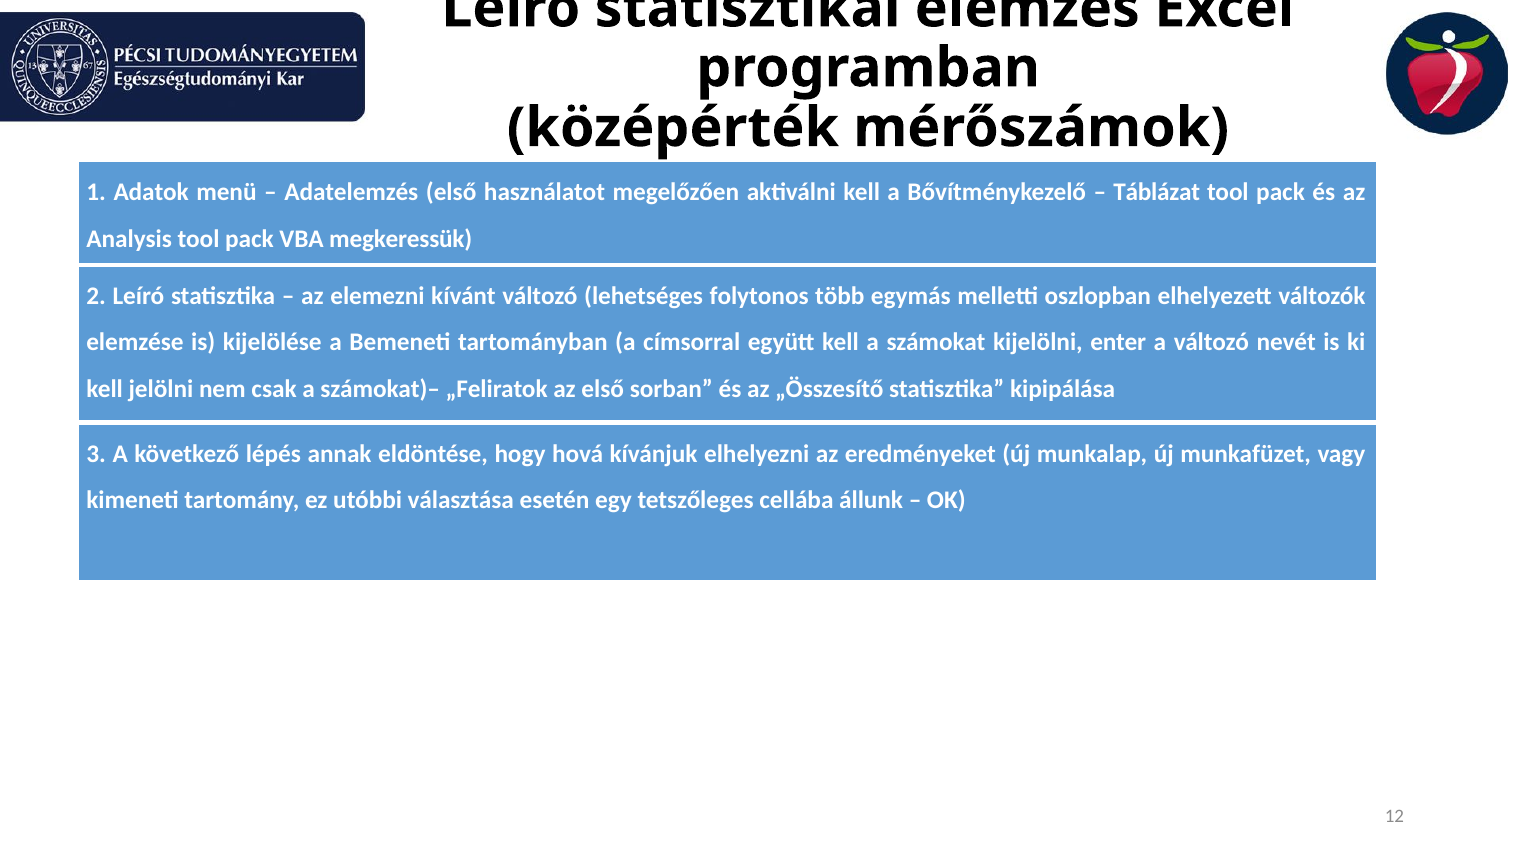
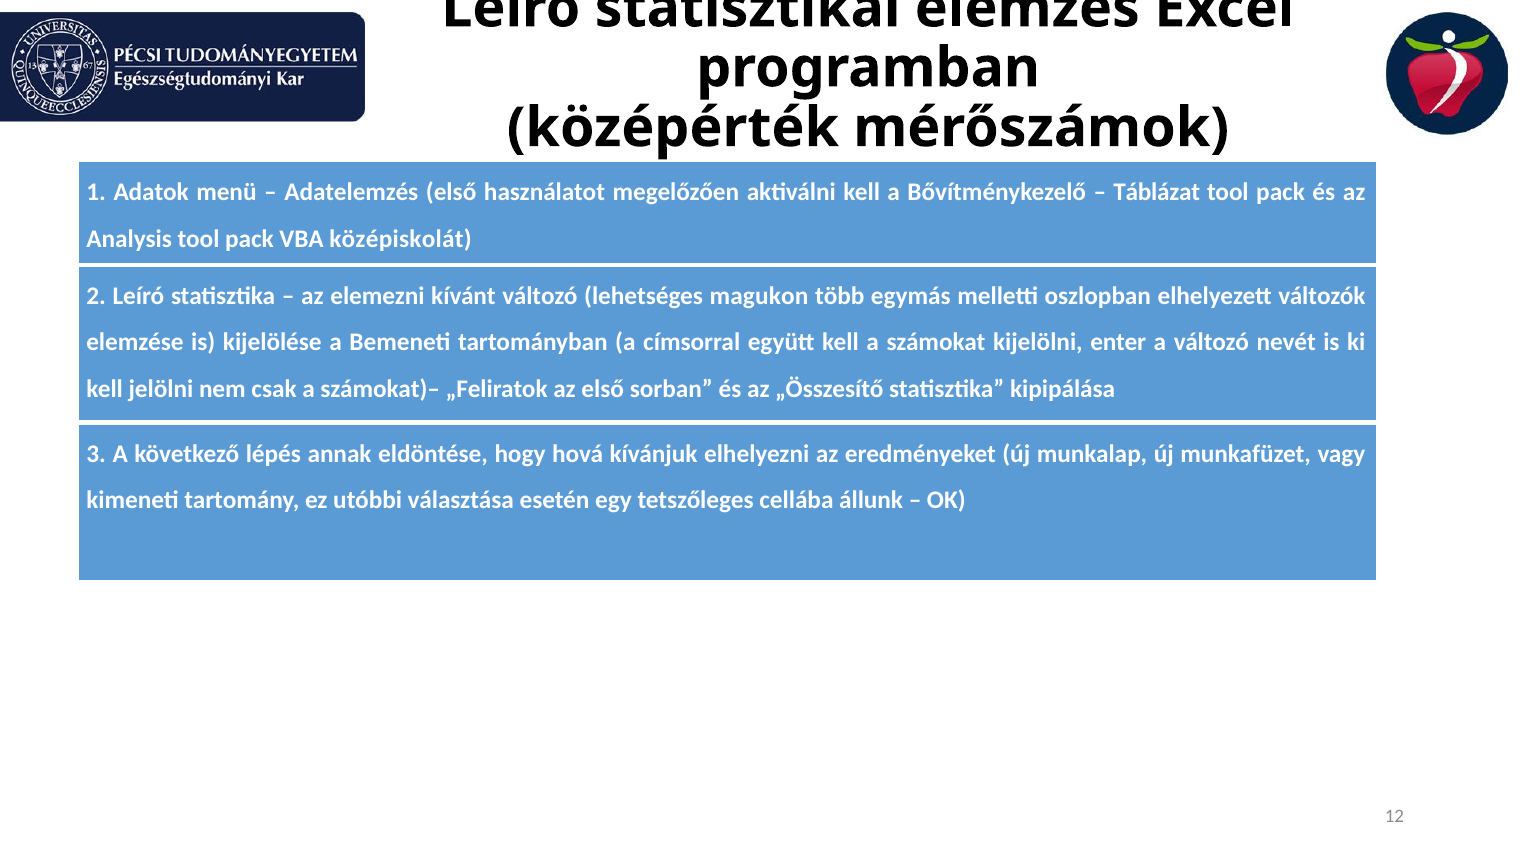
megkeressük: megkeressük -> középiskolát
folytonos: folytonos -> magukon
